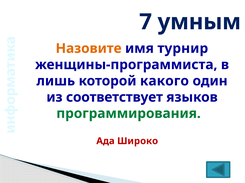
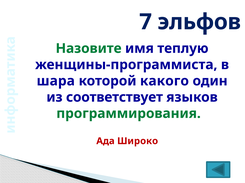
умным: умным -> эльфов
Назовите colour: orange -> green
турнир: турнир -> теплую
лишь: лишь -> шара
